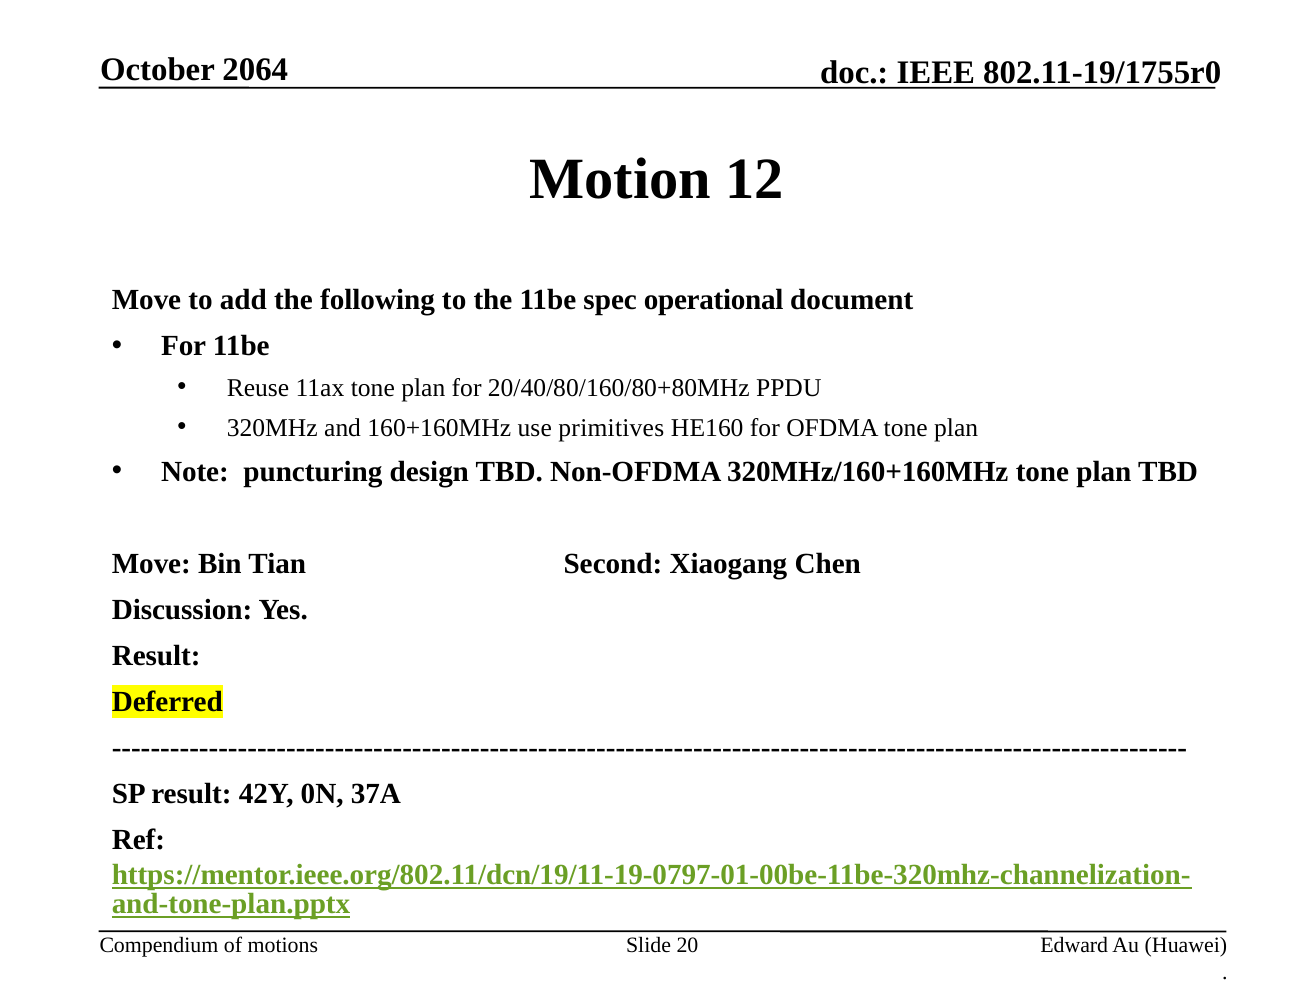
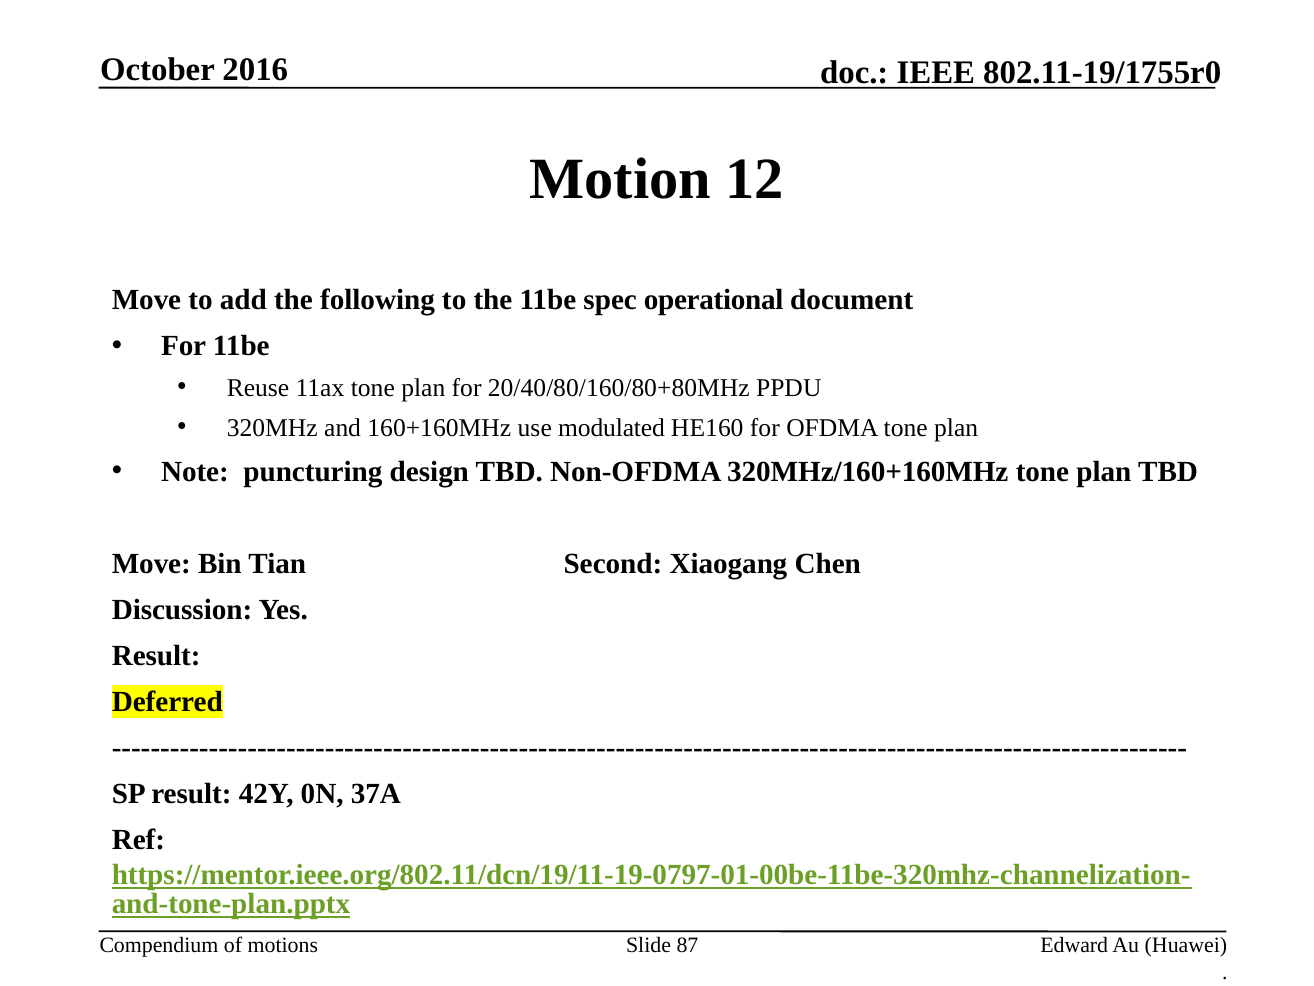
2064: 2064 -> 2016
primitives: primitives -> modulated
20: 20 -> 87
